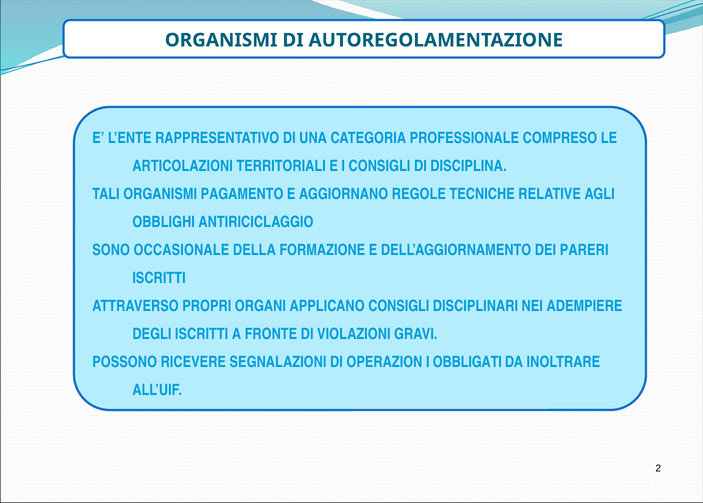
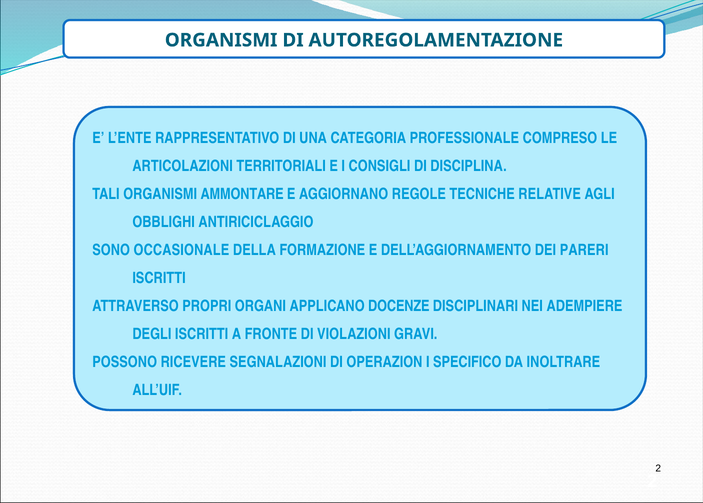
PAGAMENTO: PAGAMENTO -> AMMONTARE
APPLICANO CONSIGLI: CONSIGLI -> DOCENZE
OBBLIGATI: OBBLIGATI -> SPECIFICO
